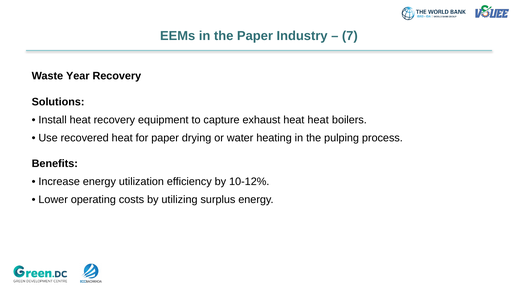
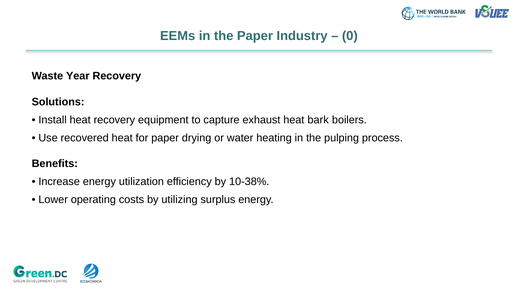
7: 7 -> 0
heat heat: heat -> bark
10-12%: 10-12% -> 10-38%
